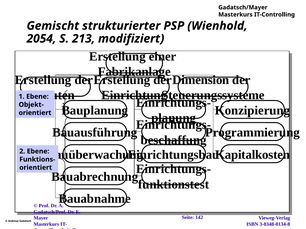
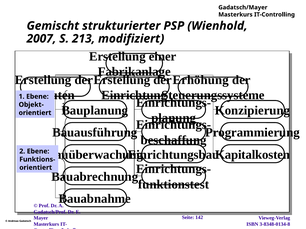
2054: 2054 -> 2007
Dimension: Dimension -> Erhöhung
